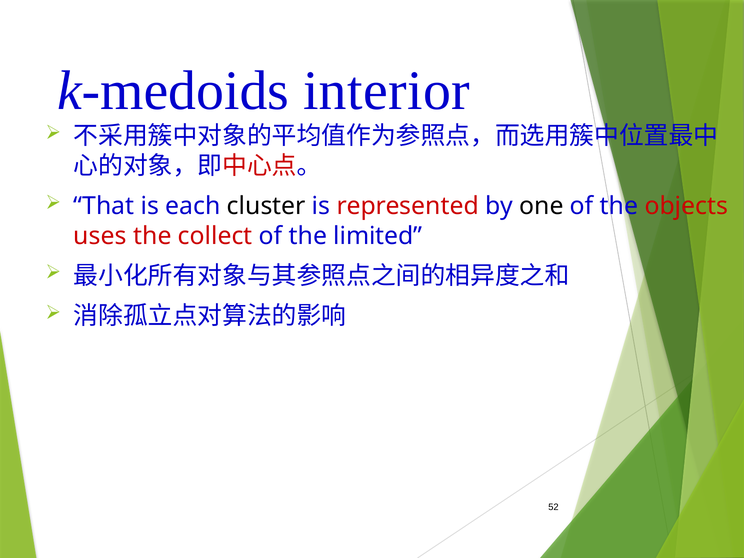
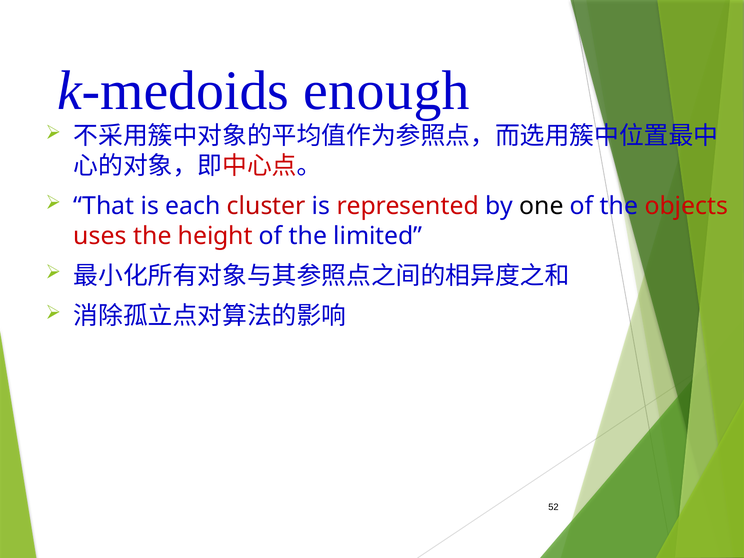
interior: interior -> enough
cluster colour: black -> red
collect: collect -> height
